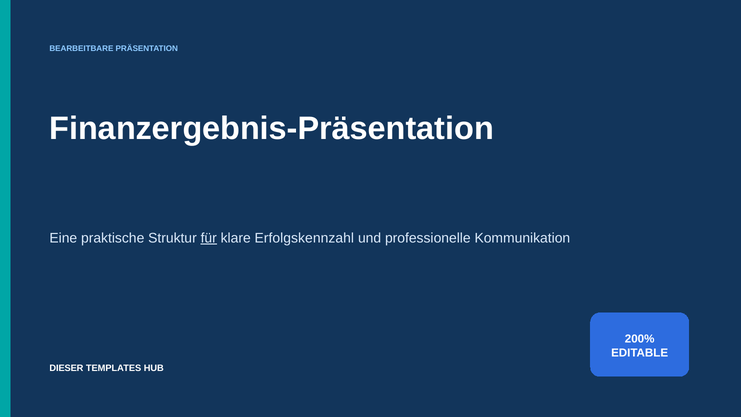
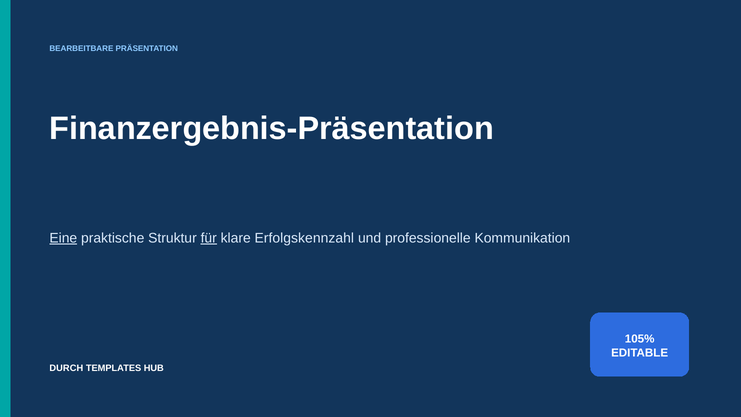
Eine underline: none -> present
200%: 200% -> 105%
DIESER: DIESER -> DURCH
